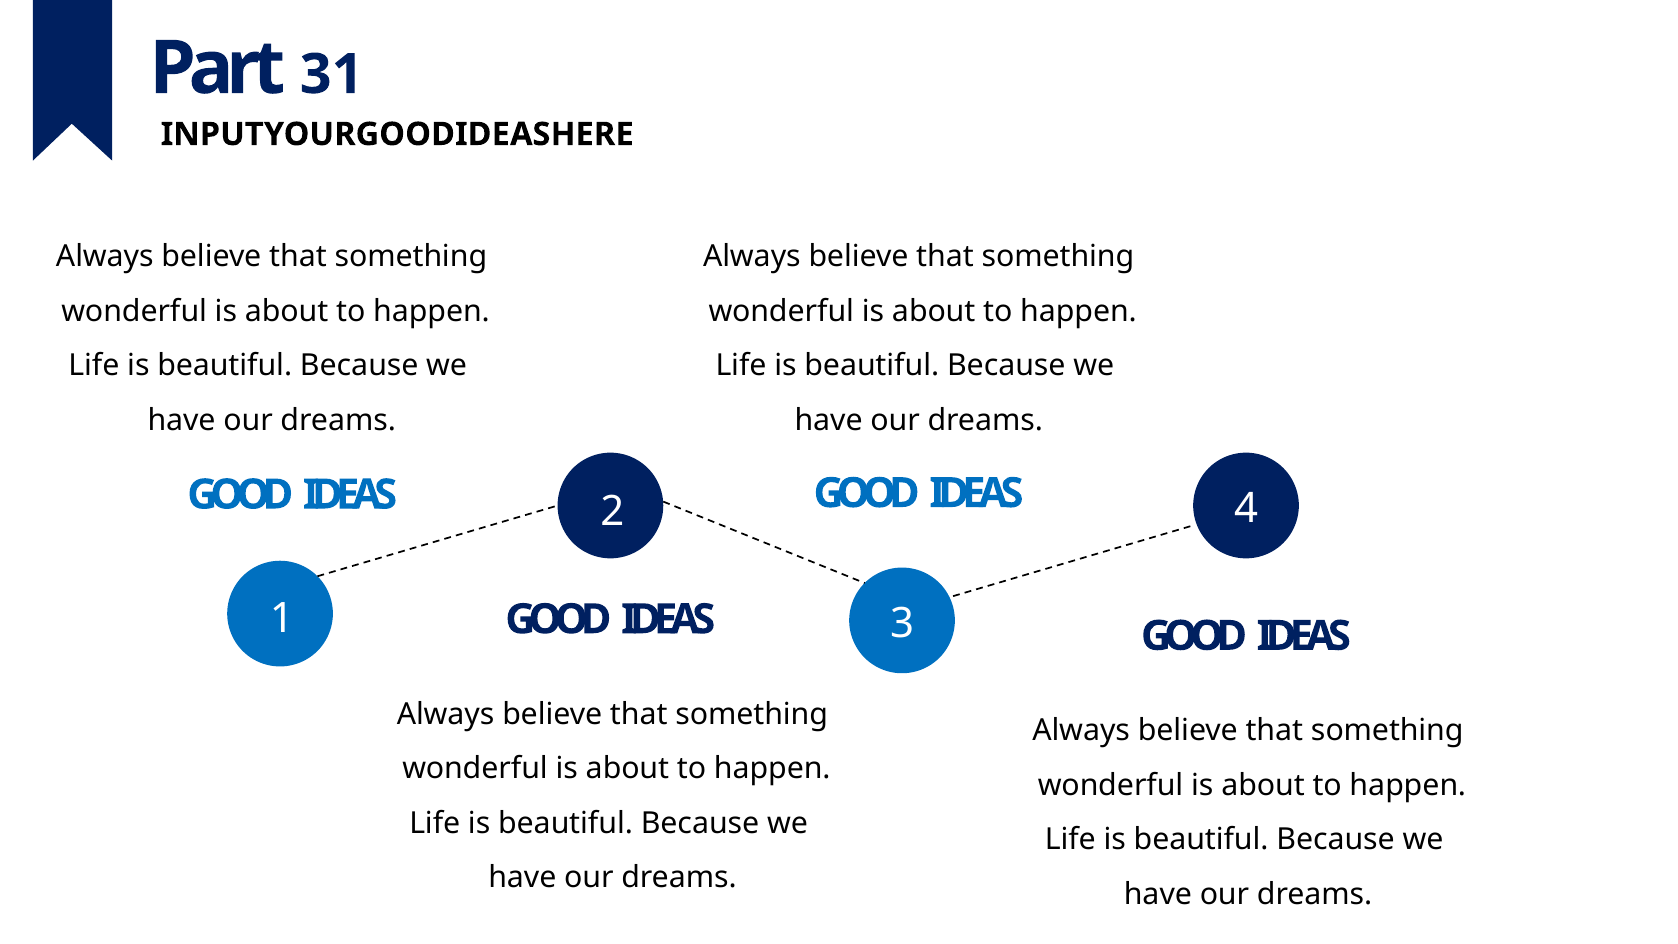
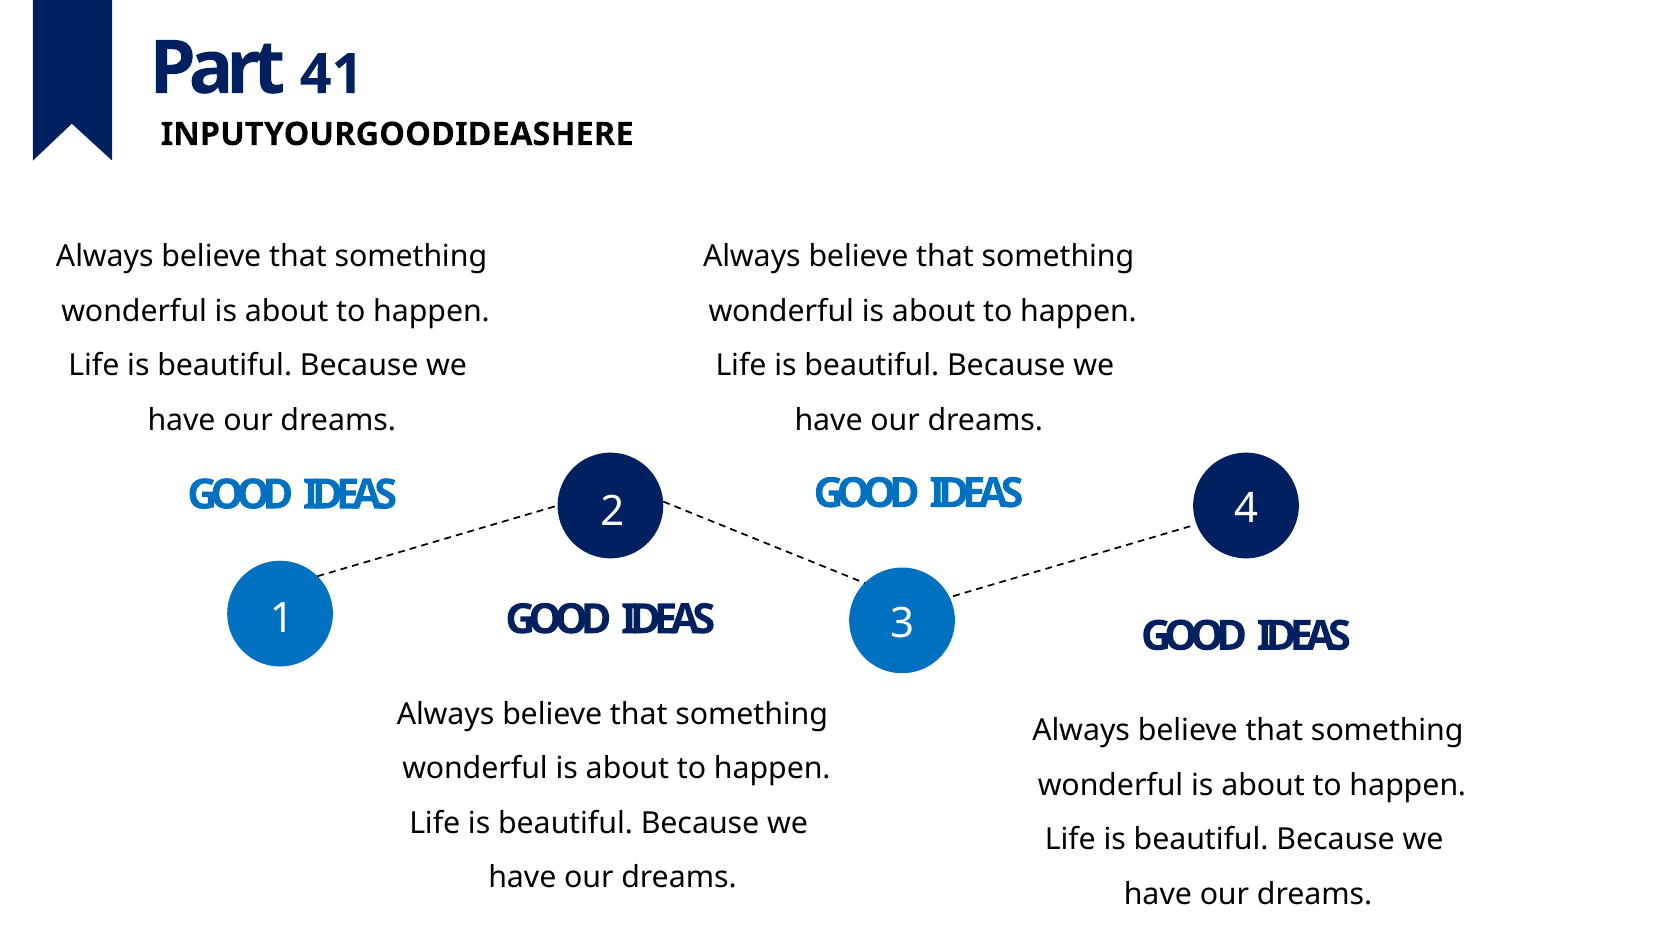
31: 31 -> 41
